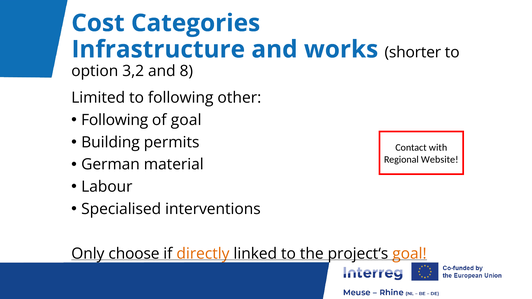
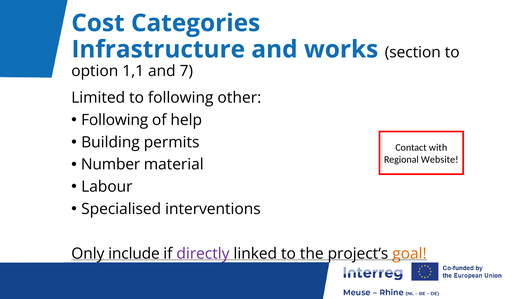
shorter: shorter -> section
3,2: 3,2 -> 1,1
8: 8 -> 7
of goal: goal -> help
German: German -> Number
choose: choose -> include
directly colour: orange -> purple
